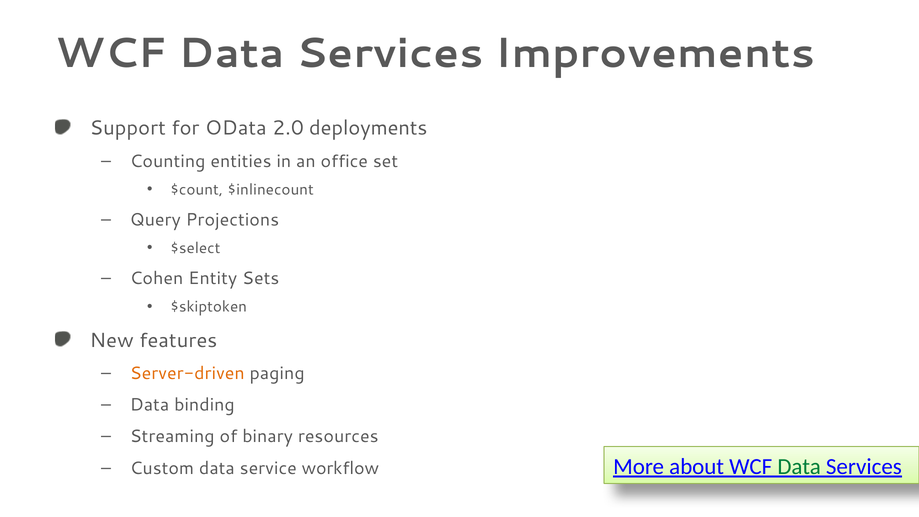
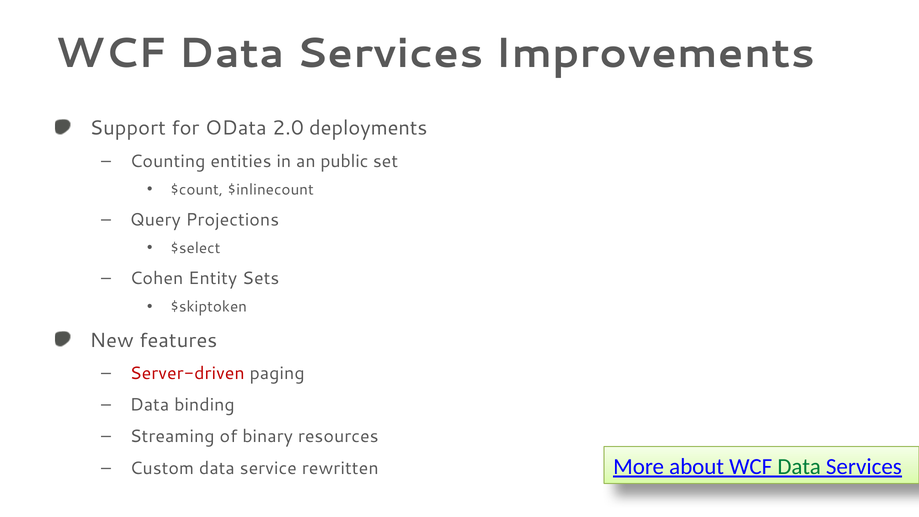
office: office -> public
Server-driven colour: orange -> red
workflow: workflow -> rewritten
